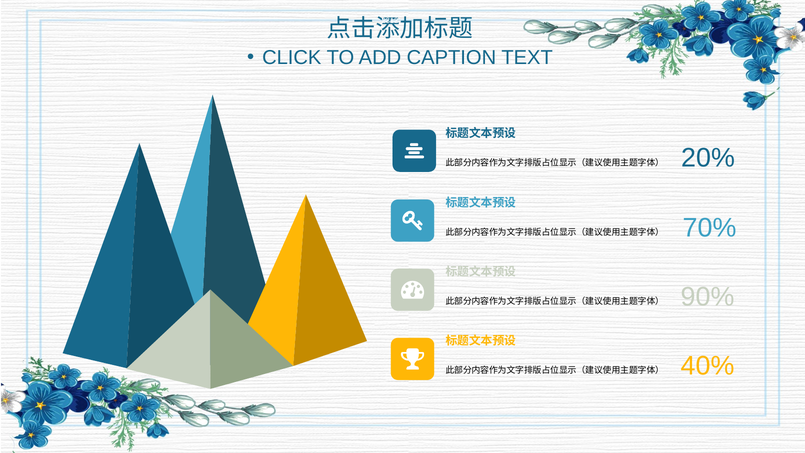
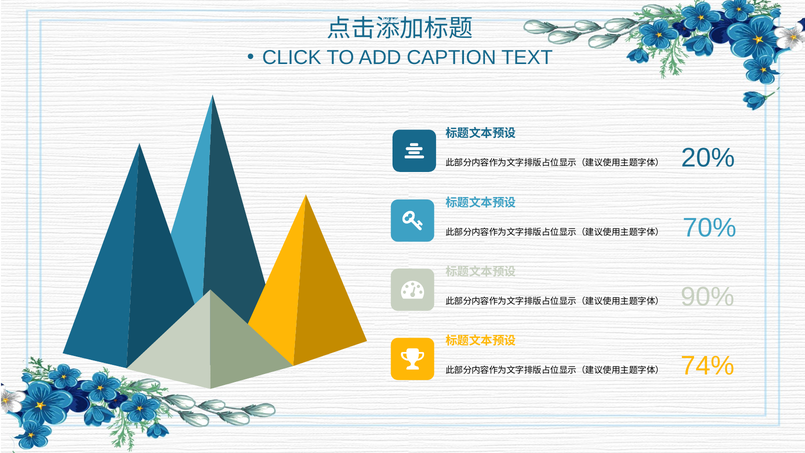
40%: 40% -> 74%
